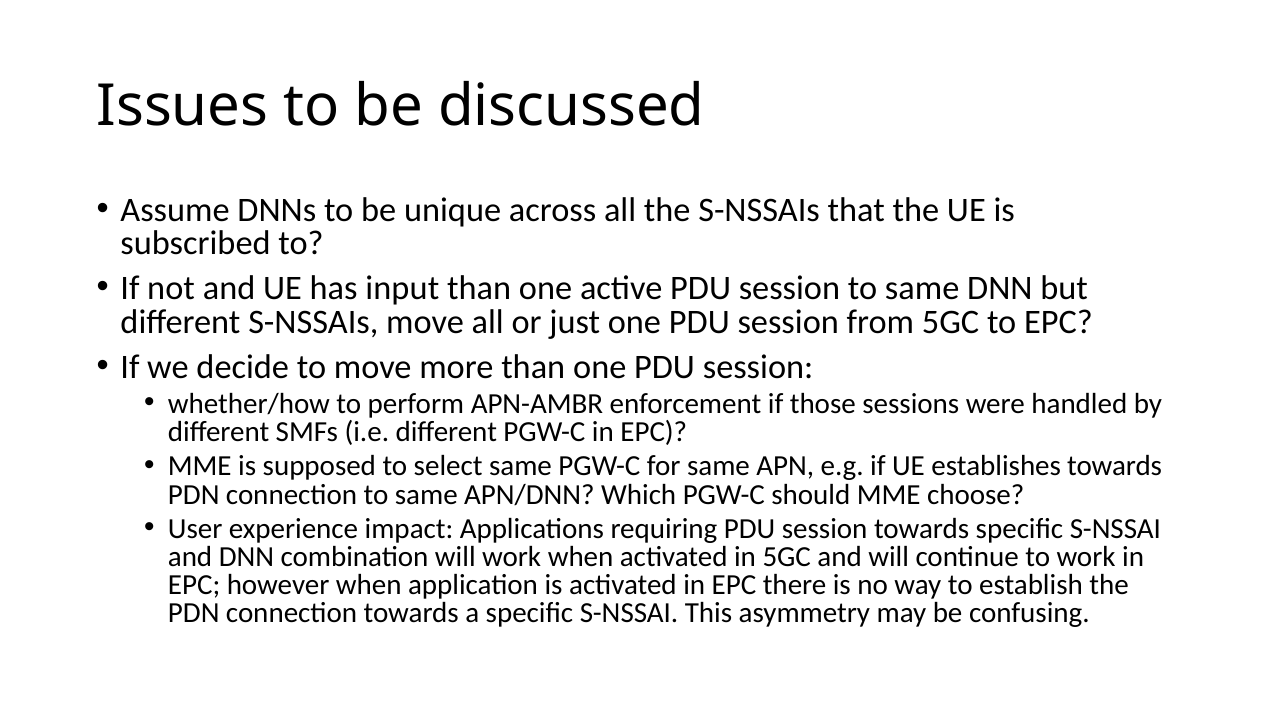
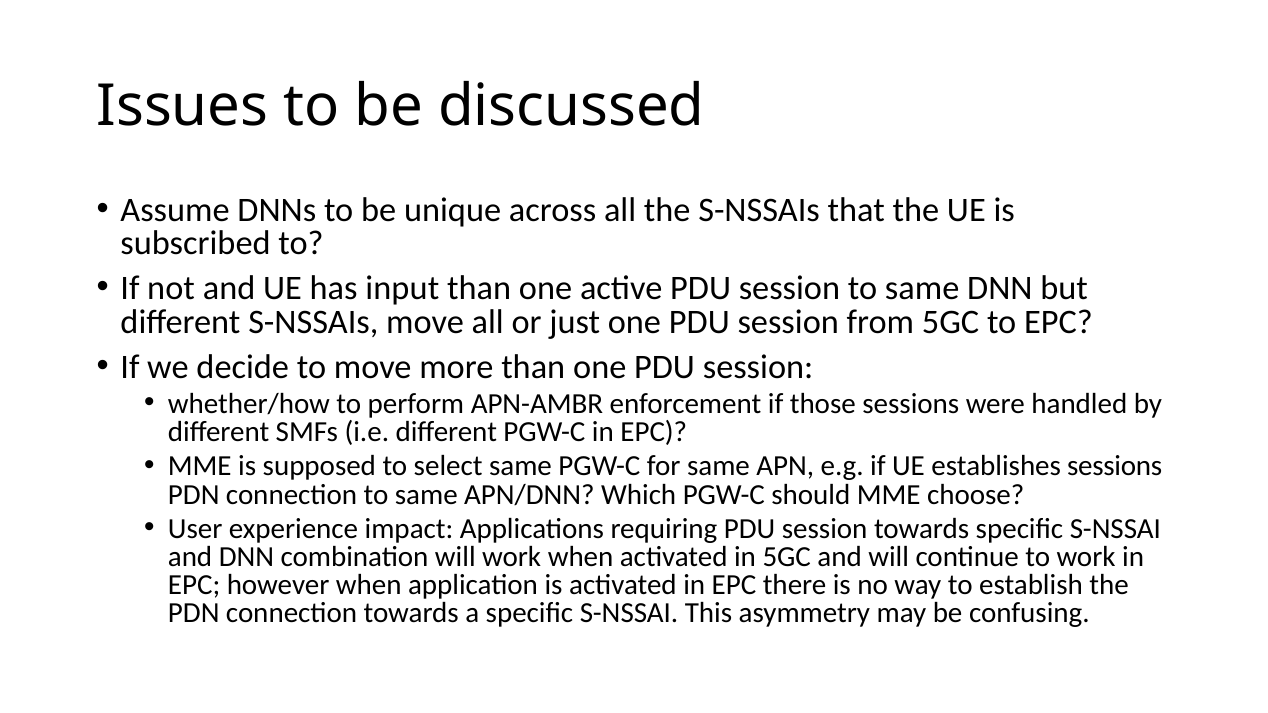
establishes towards: towards -> sessions
